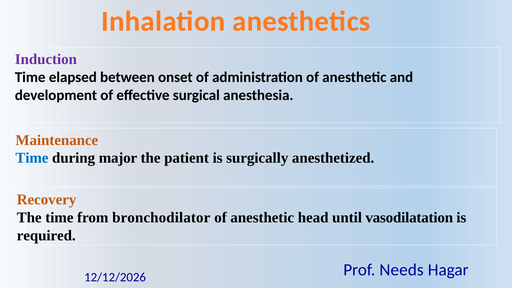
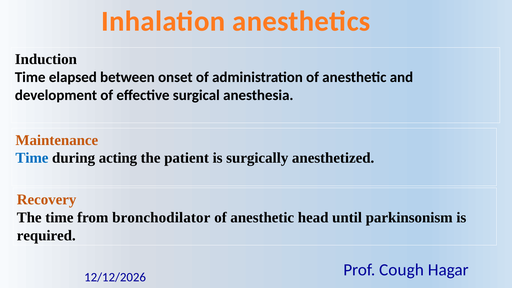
Induction colour: purple -> black
major: major -> acting
vasodilatation: vasodilatation -> parkinsonism
Needs: Needs -> Cough
